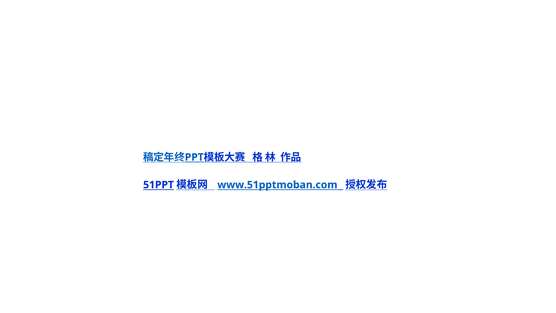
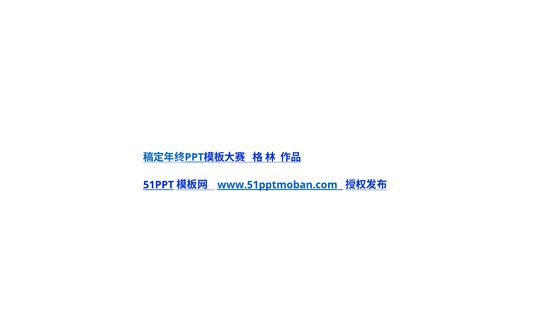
www.51pptmoban.com underline: none -> present
